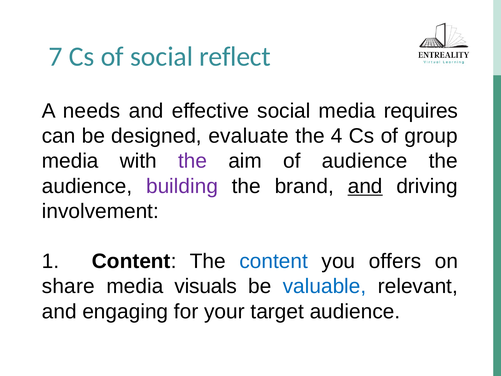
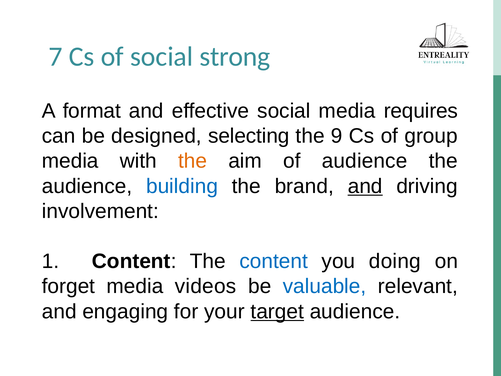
reflect: reflect -> strong
needs: needs -> format
evaluate: evaluate -> selecting
4: 4 -> 9
the at (193, 161) colour: purple -> orange
building colour: purple -> blue
offers: offers -> doing
share: share -> forget
visuals: visuals -> videos
target underline: none -> present
